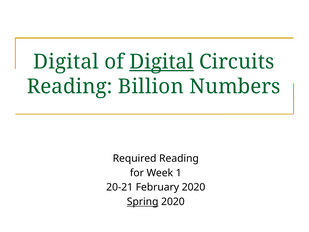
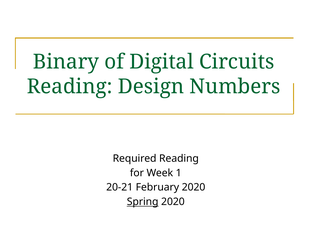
Digital at (66, 62): Digital -> Binary
Digital at (162, 62) underline: present -> none
Billion: Billion -> Design
